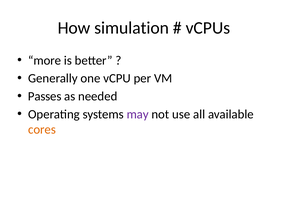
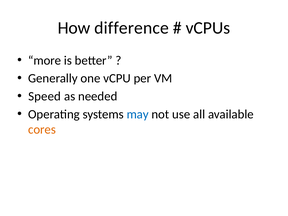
simulation: simulation -> difference
Passes: Passes -> Speed
may colour: purple -> blue
